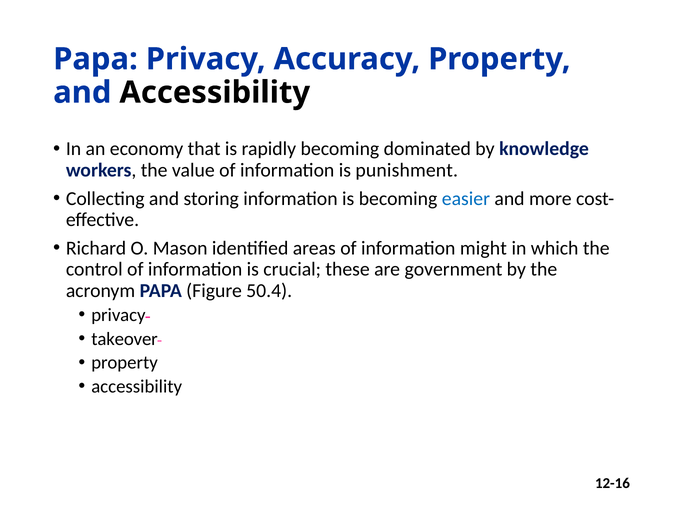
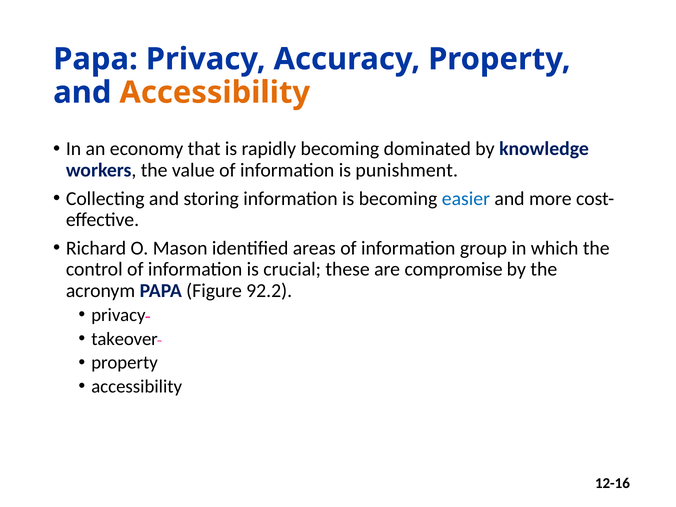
Accessibility at (215, 93) colour: black -> orange
might: might -> group
government: government -> compromise
50.4: 50.4 -> 92.2
